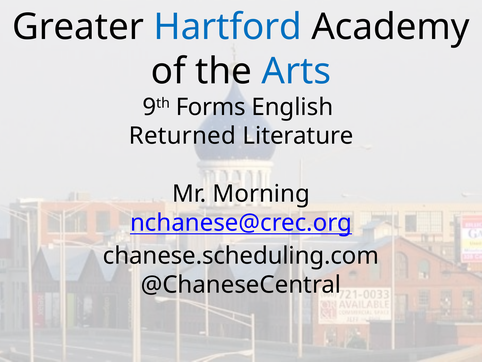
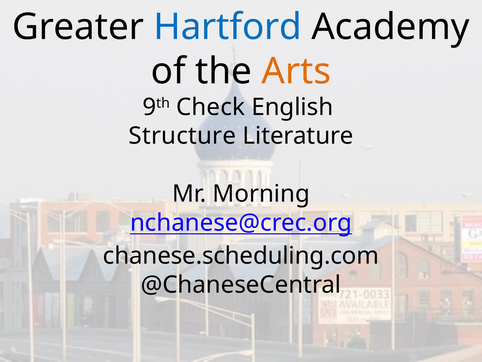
Arts colour: blue -> orange
Forms: Forms -> Check
Returned: Returned -> Structure
